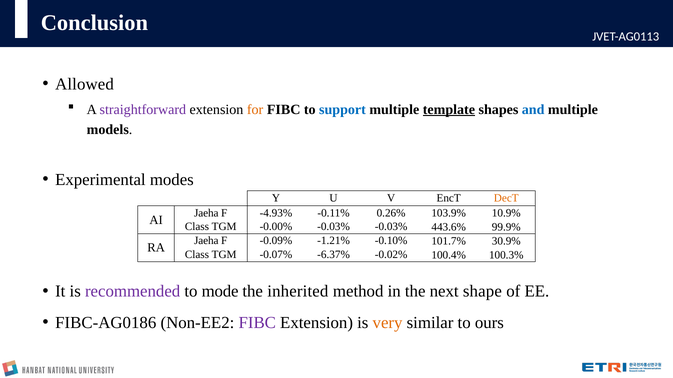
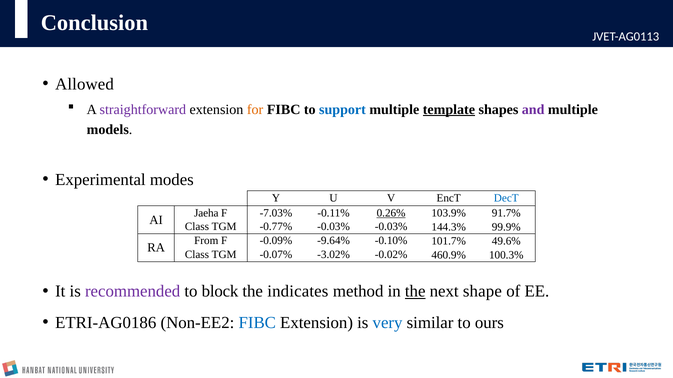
and colour: blue -> purple
DecT colour: orange -> blue
-4.93%: -4.93% -> -7.03%
0.26% underline: none -> present
10.9%: 10.9% -> 91.7%
-0.00%: -0.00% -> -0.77%
443.6%: 443.6% -> 144.3%
Jaeha at (206, 241): Jaeha -> From
-1.21%: -1.21% -> -9.64%
30.9%: 30.9% -> 49.6%
-6.37%: -6.37% -> -3.02%
100.4%: 100.4% -> 460.9%
mode: mode -> block
inherited: inherited -> indicates
the at (415, 292) underline: none -> present
FIBC-AG0186: FIBC-AG0186 -> ETRI-AG0186
FIBC at (257, 323) colour: purple -> blue
very colour: orange -> blue
